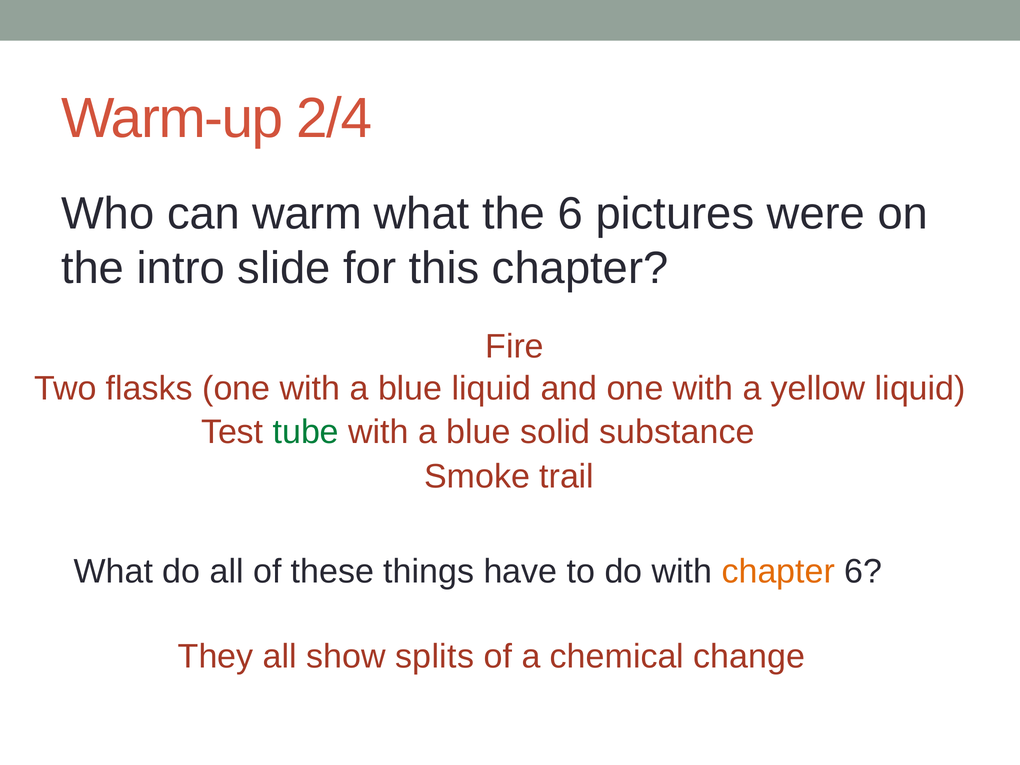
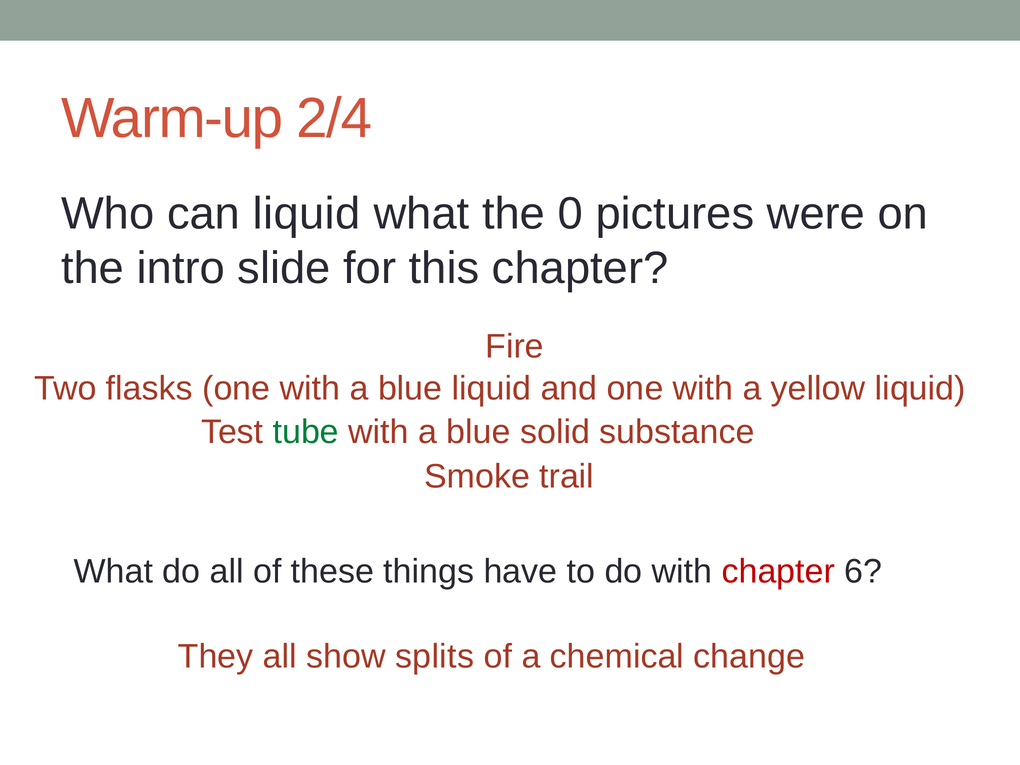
can warm: warm -> liquid
the 6: 6 -> 0
chapter at (778, 572) colour: orange -> red
